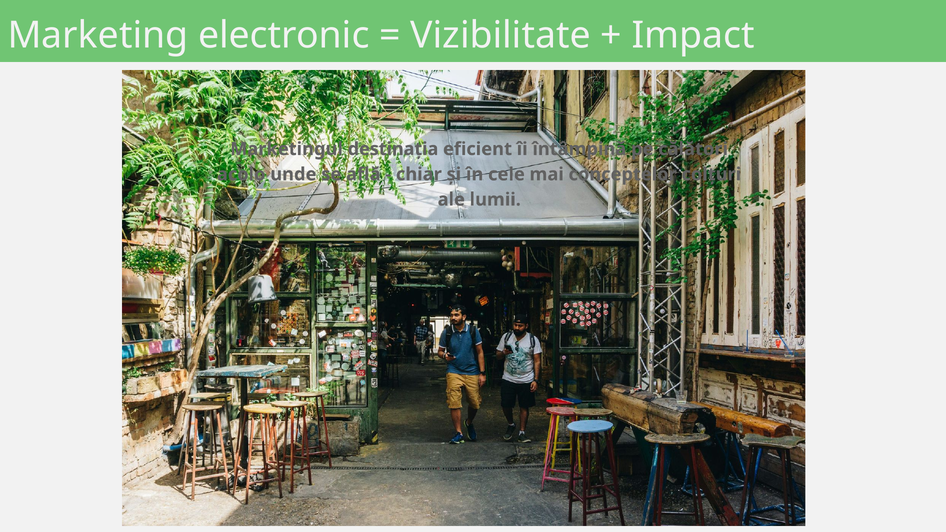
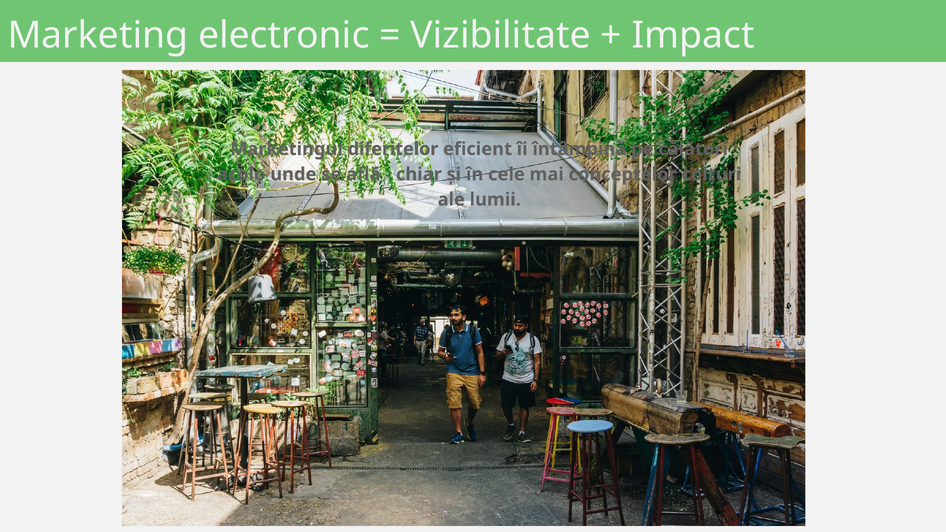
destinația: destinația -> diferitelor
